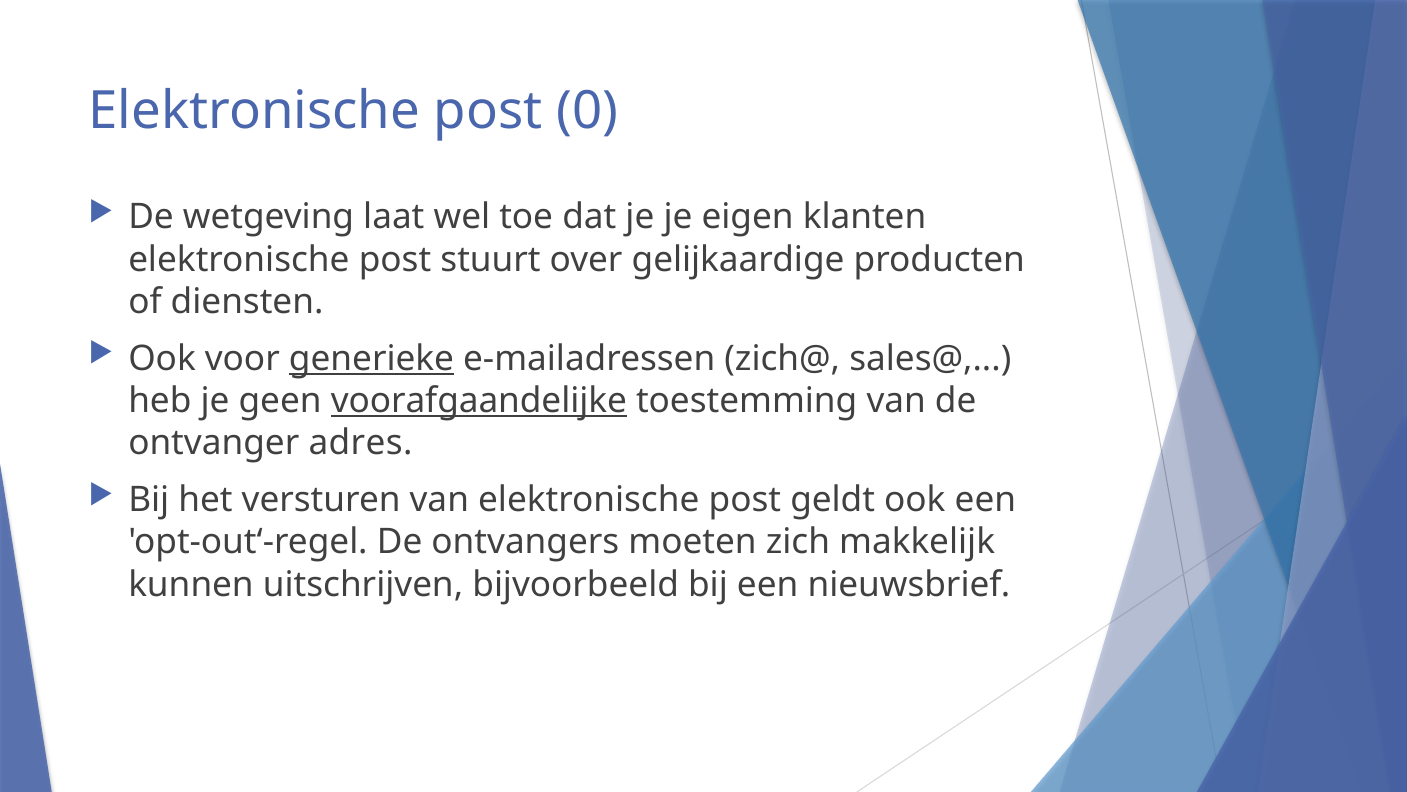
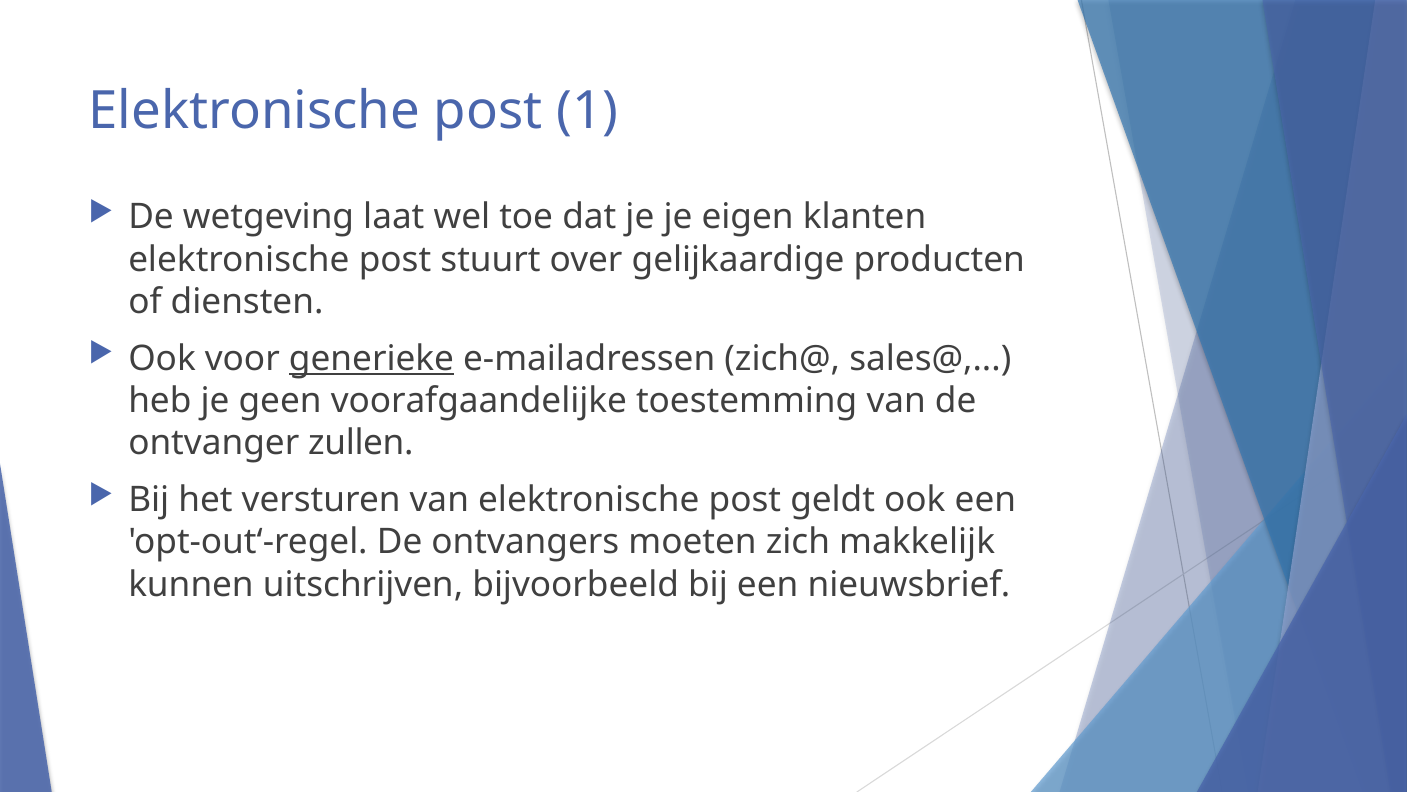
0: 0 -> 1
voorafgaandelijke underline: present -> none
adres: adres -> zullen
